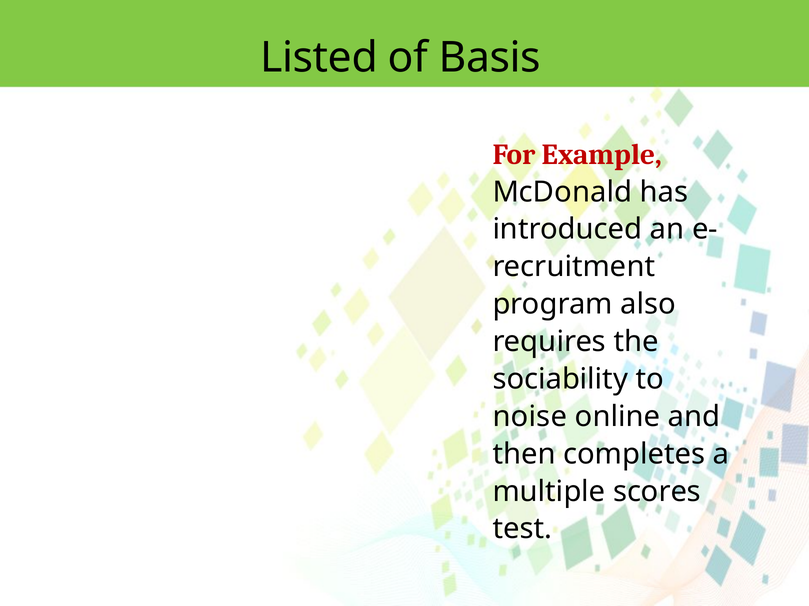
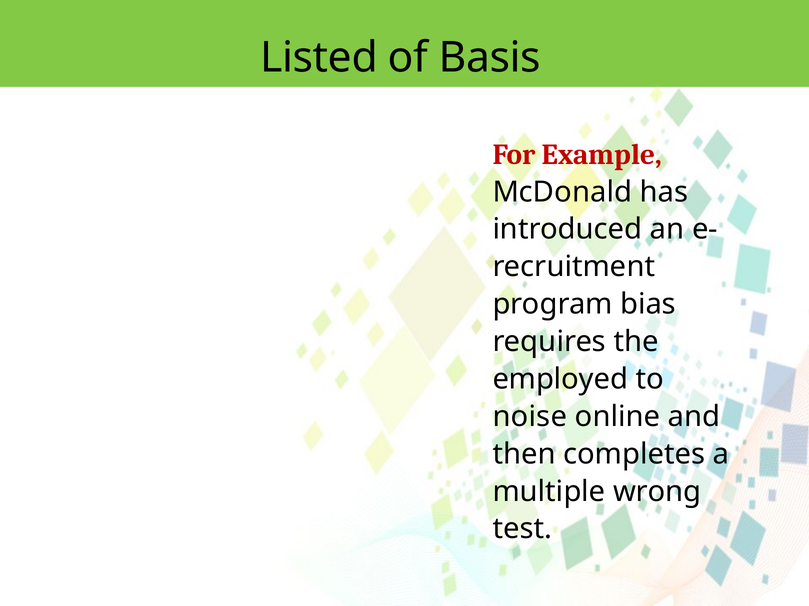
also: also -> bias
sociability: sociability -> employed
scores: scores -> wrong
